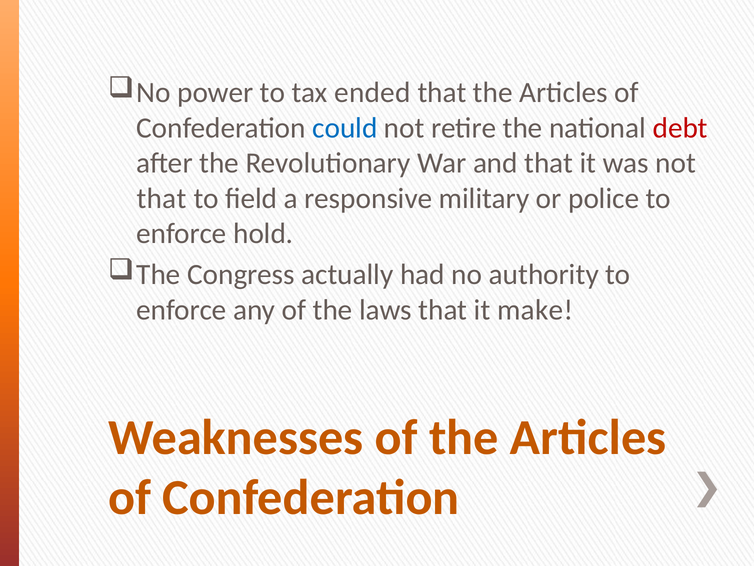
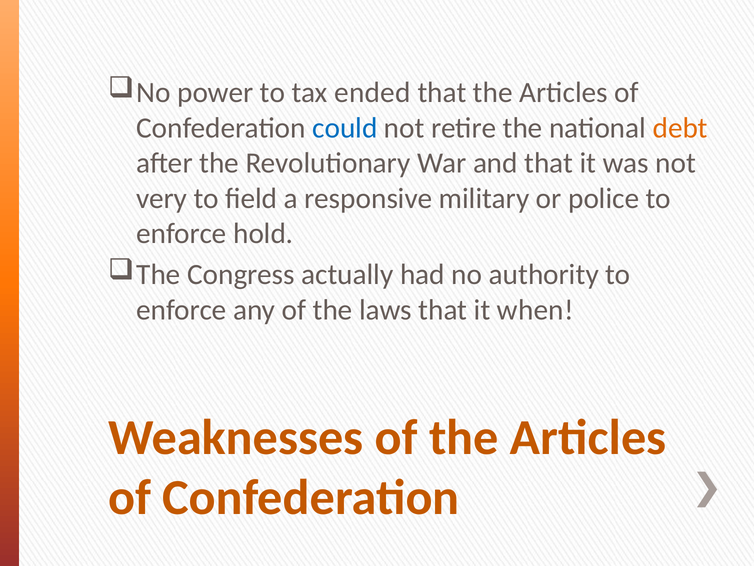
debt colour: red -> orange
that at (162, 198): that -> very
make: make -> when
